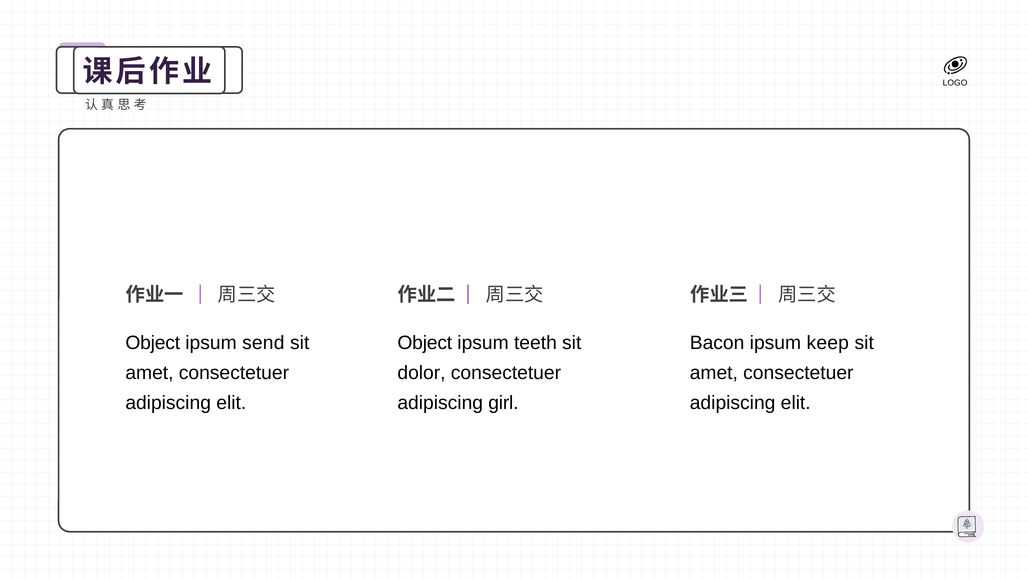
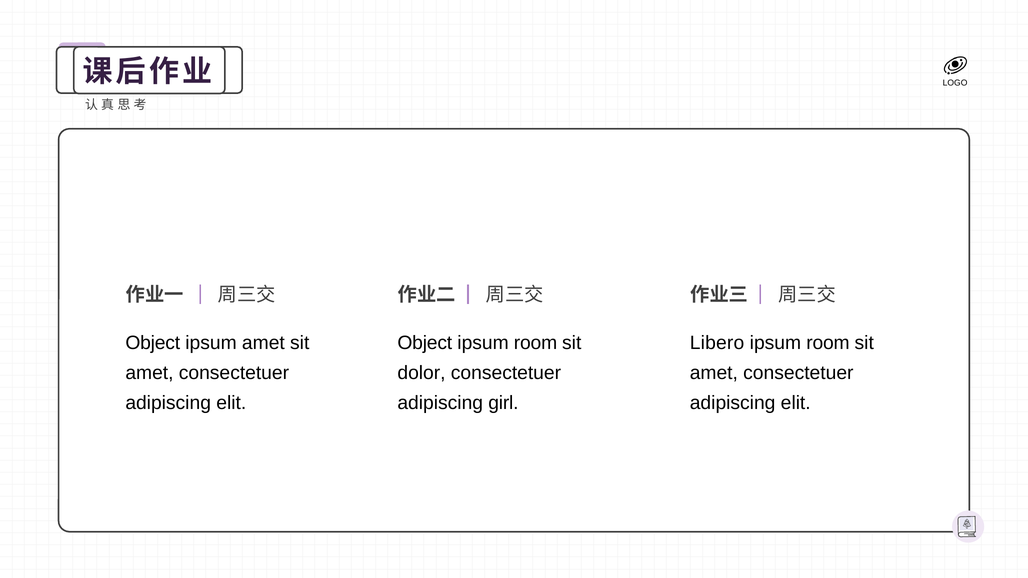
ipsum send: send -> amet
teeth at (535, 343): teeth -> room
Bacon: Bacon -> Libero
keep at (828, 343): keep -> room
